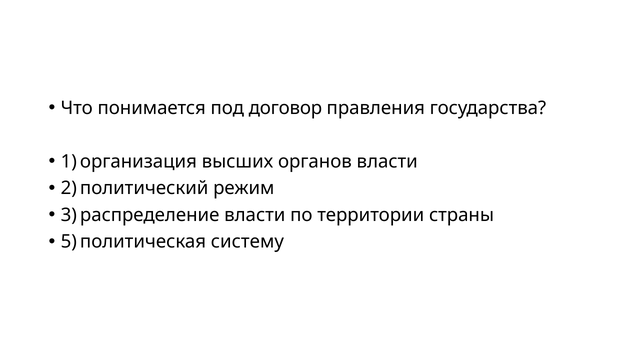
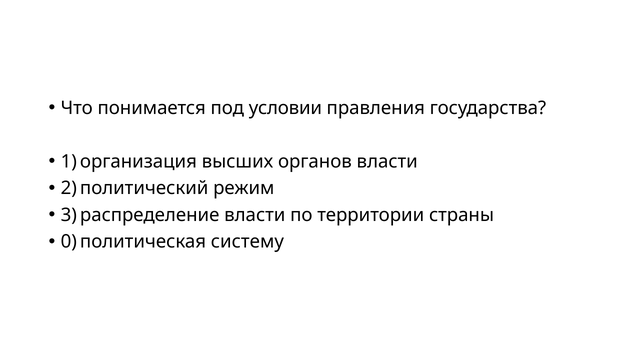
договор: договор -> условии
5: 5 -> 0
